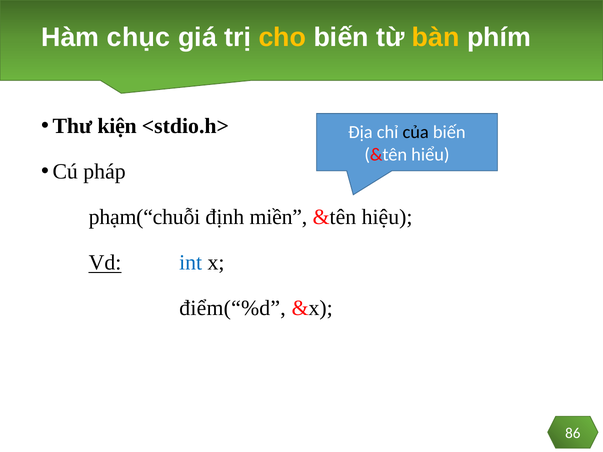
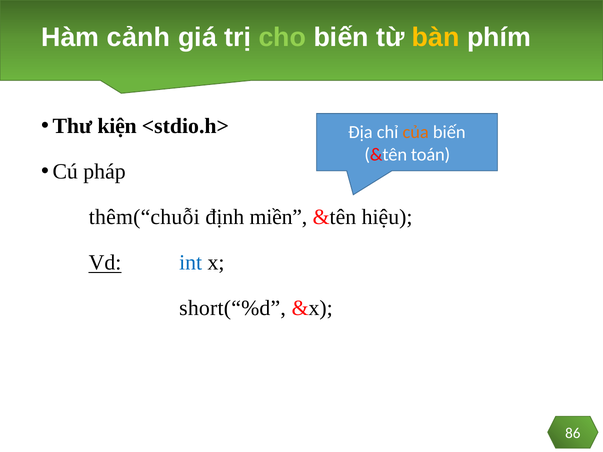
chục: chục -> cảnh
cho colour: yellow -> light green
của colour: black -> orange
hiểu: hiểu -> toán
phạm(“chuỗi: phạm(“chuỗi -> thêm(“chuỗi
điểm(“%d: điểm(“%d -> short(“%d
